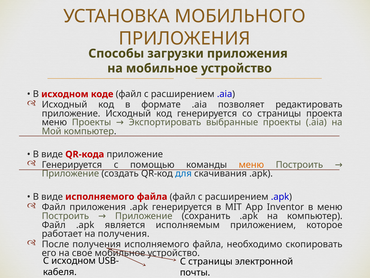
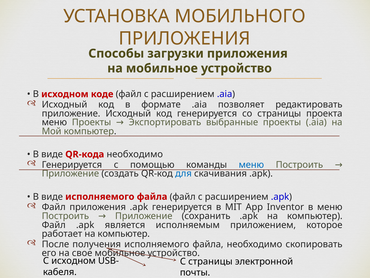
QR-кода приложение: приложение -> необходимо
меню at (251, 164) colour: orange -> blue
работает на получения: получения -> компьютер
